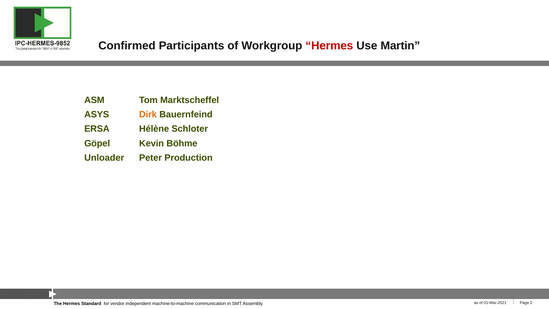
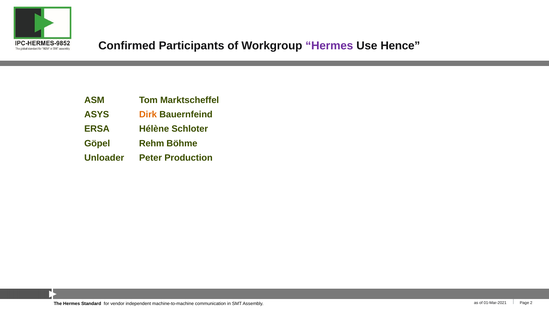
Hermes at (329, 46) colour: red -> purple
Martin: Martin -> Hence
Kevin: Kevin -> Rehm
